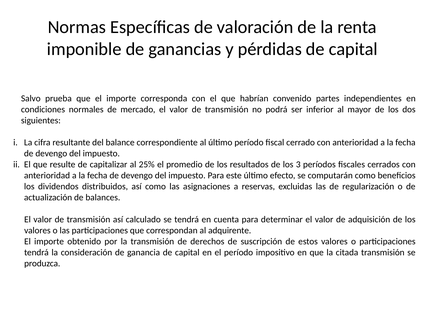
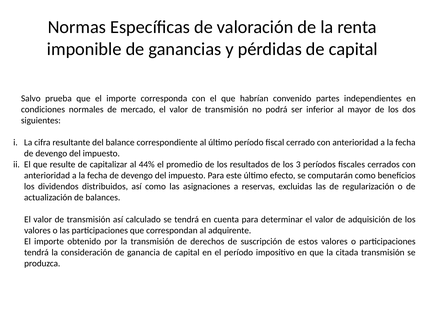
25%: 25% -> 44%
